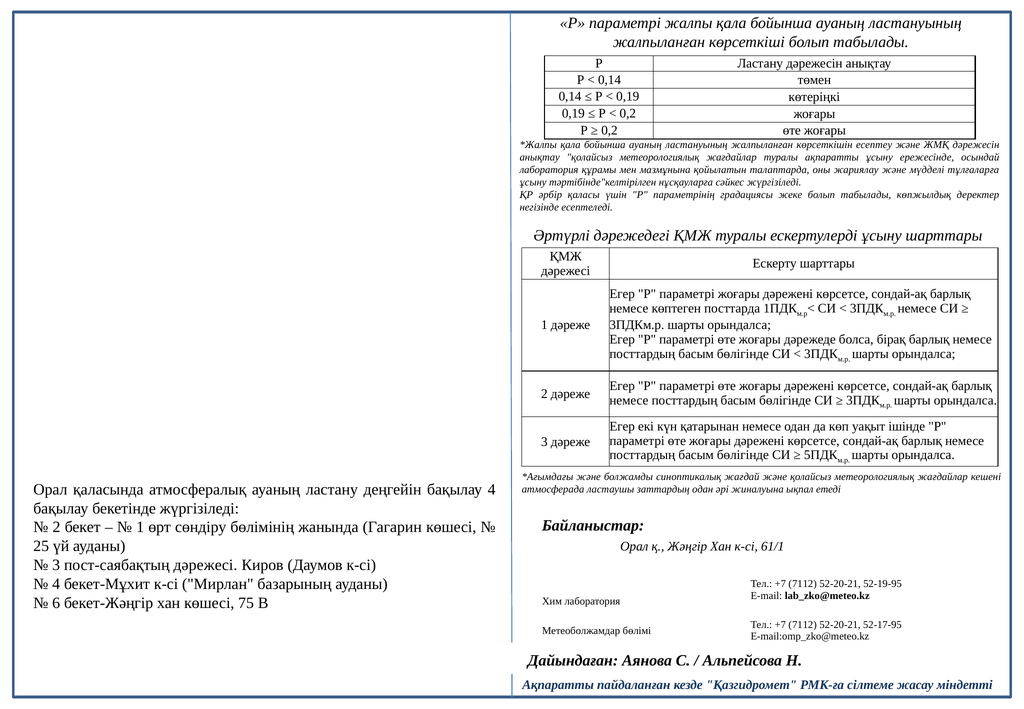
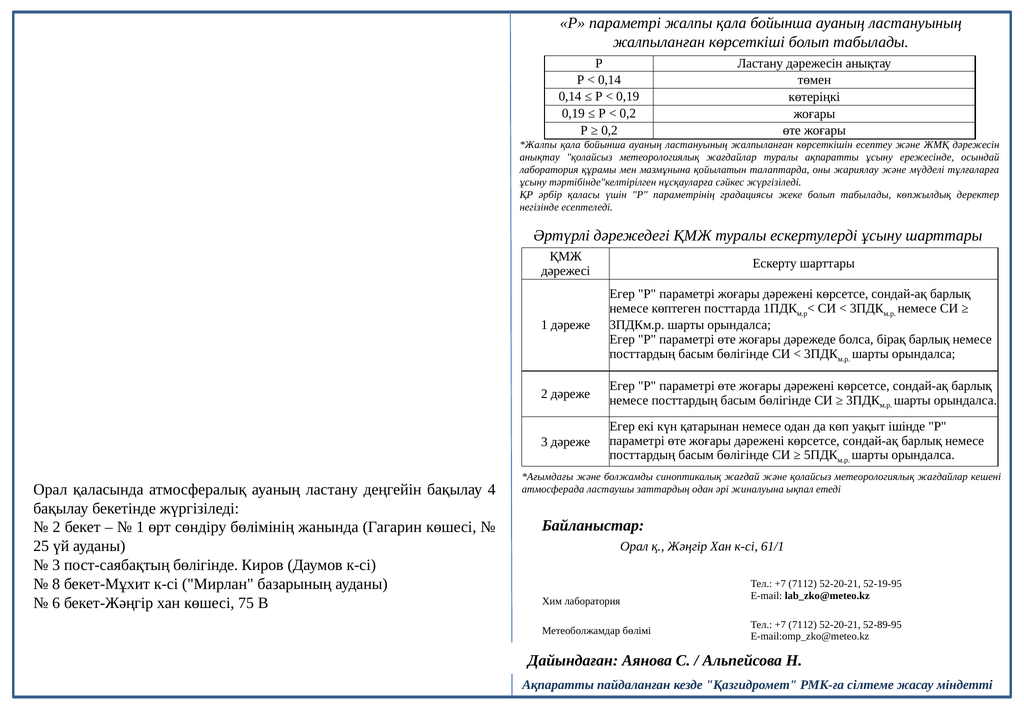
пост-саябақтың дәрежесі: дәрежесі -> бөлігінде
4 at (56, 584): 4 -> 8
52-17-95: 52-17-95 -> 52-89-95
